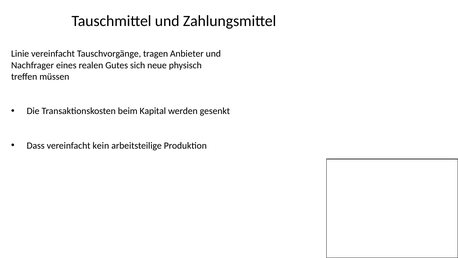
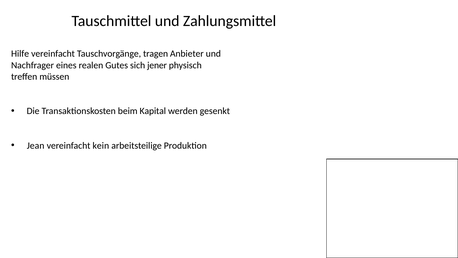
Linie: Linie -> Hilfe
neue: neue -> jener
Dass: Dass -> Jean
